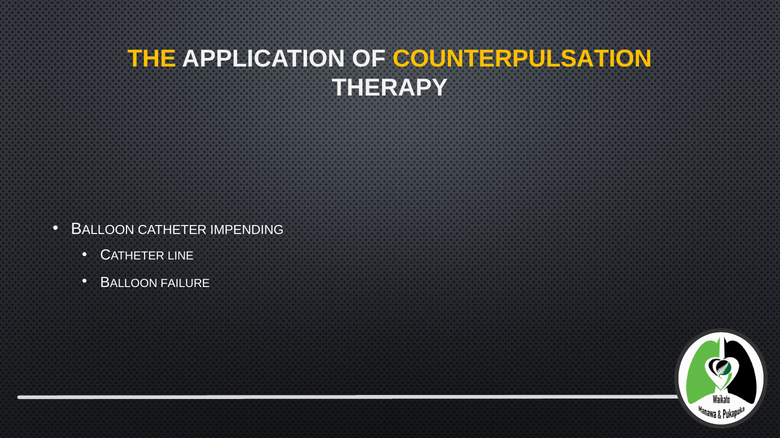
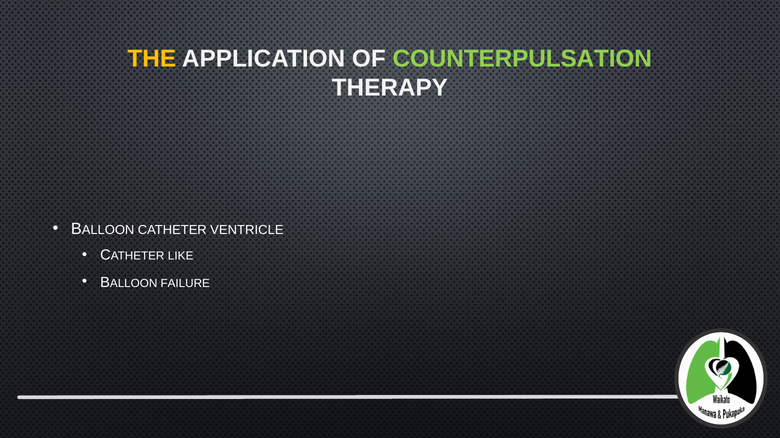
COUNTERPULSATION colour: yellow -> light green
IMPENDING: IMPENDING -> VENTRICLE
LINE: LINE -> LIKE
